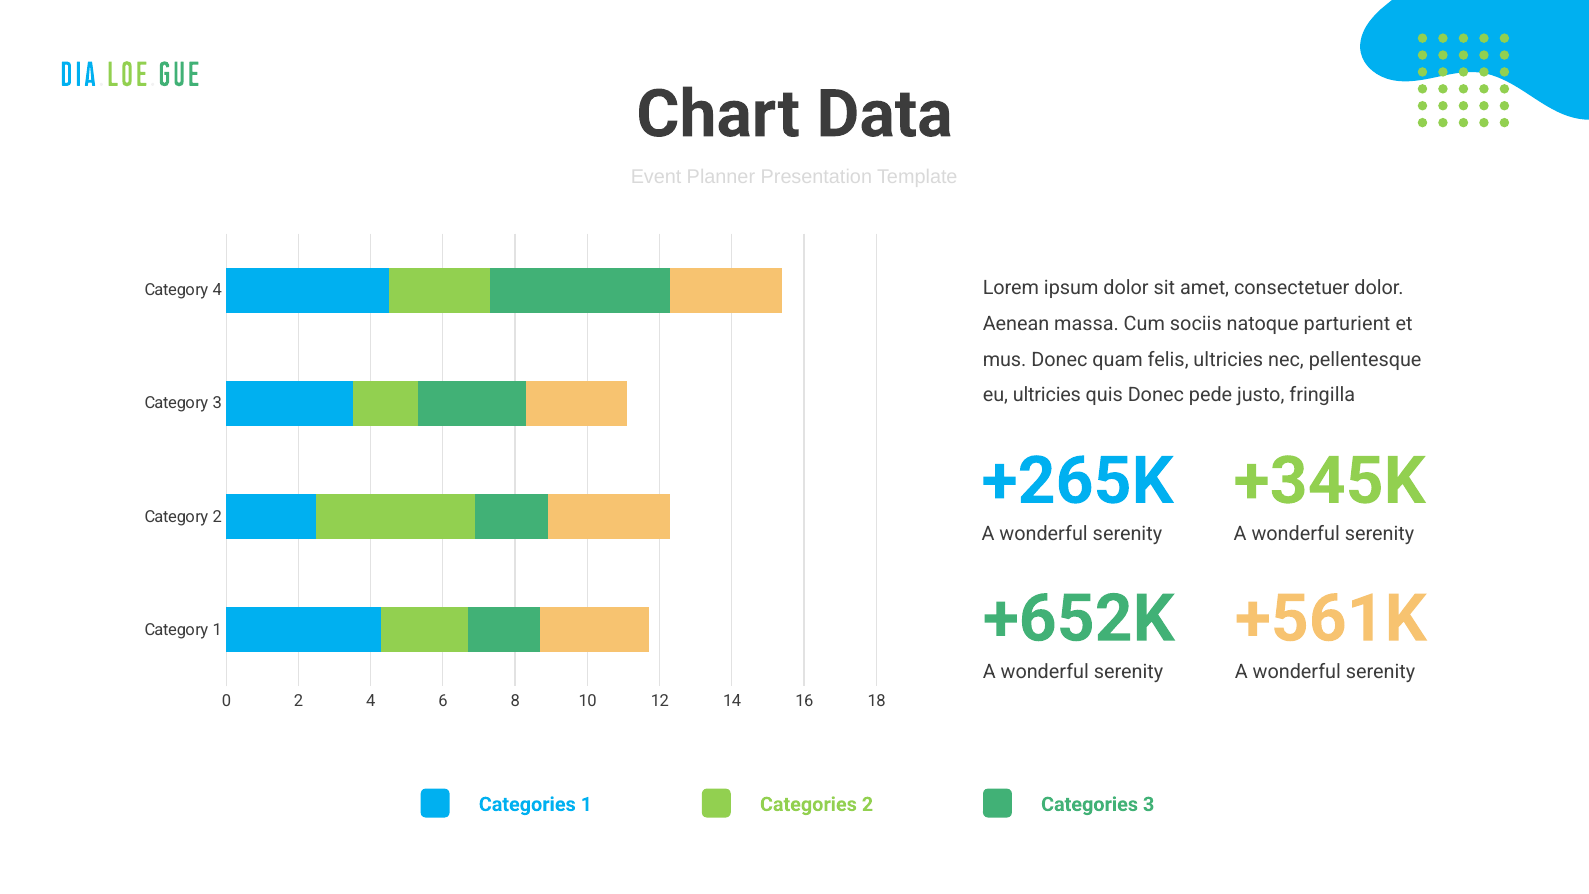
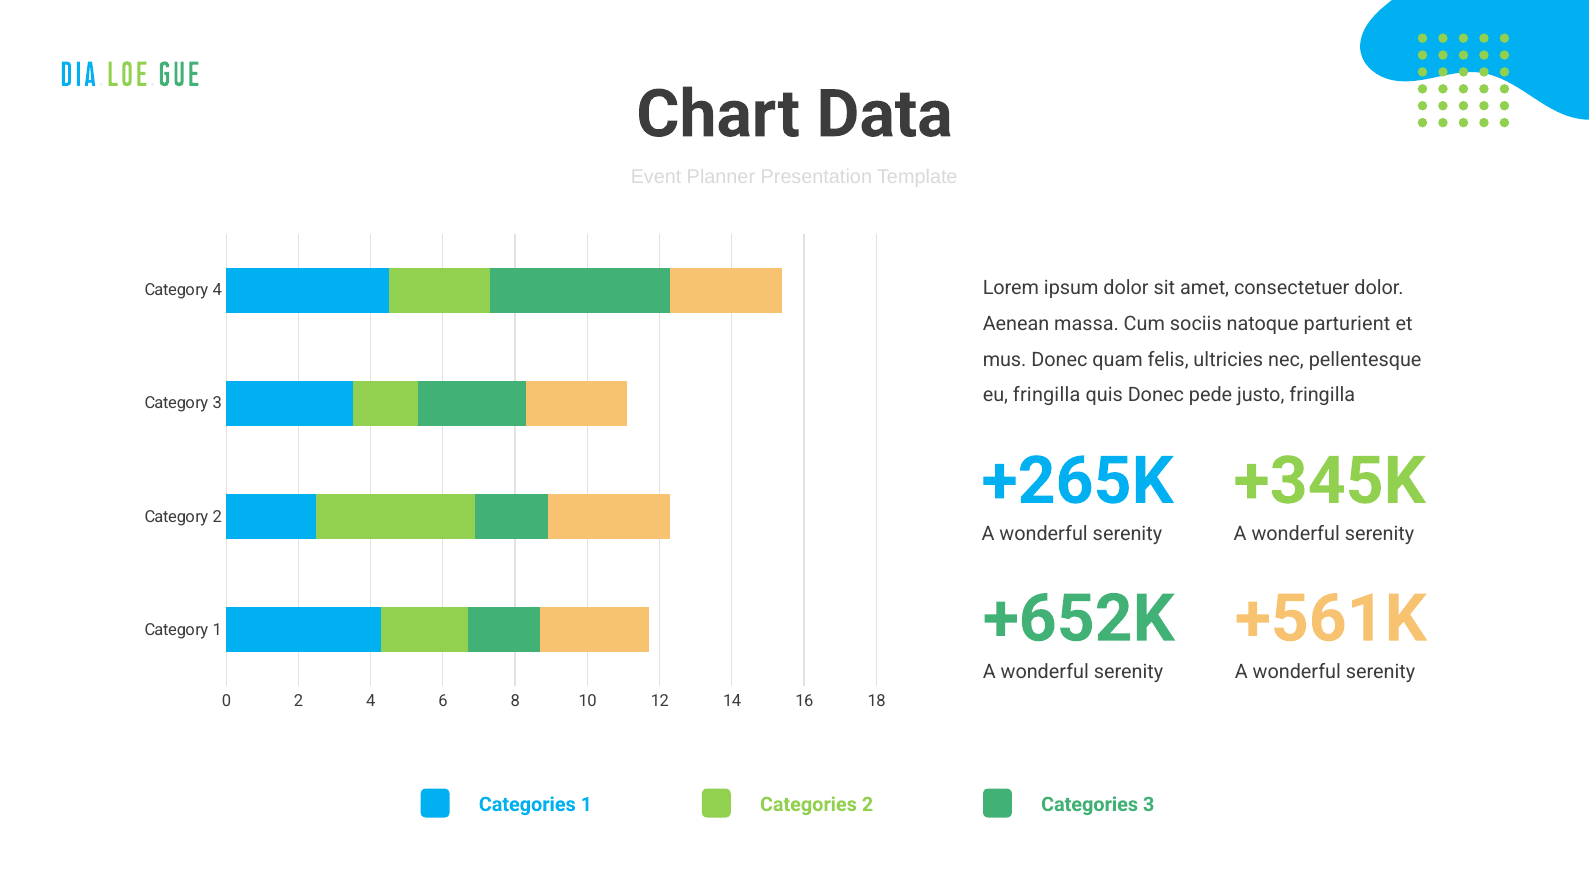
eu ultricies: ultricies -> fringilla
